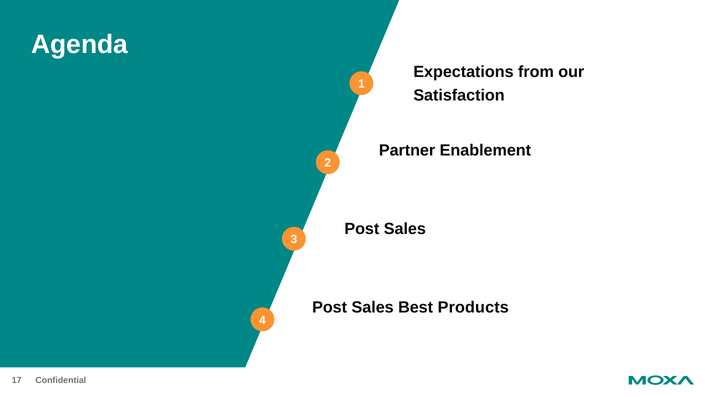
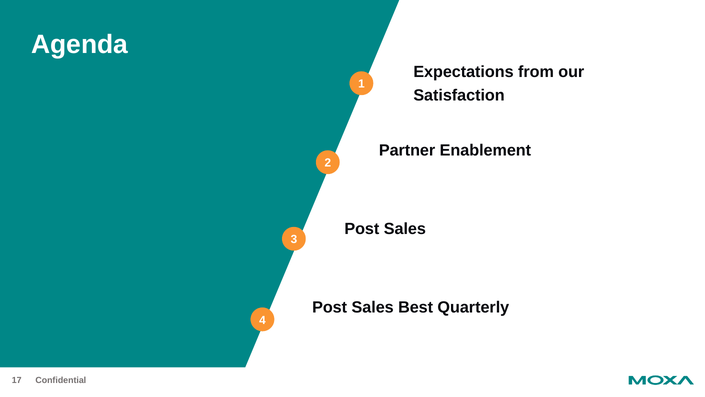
Products: Products -> Quarterly
